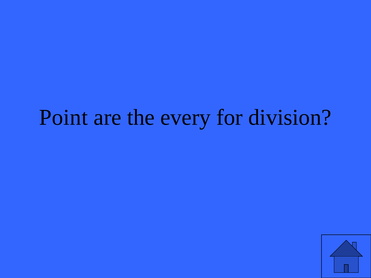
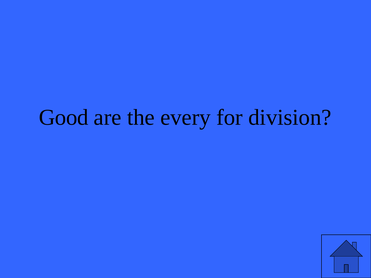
Point: Point -> Good
